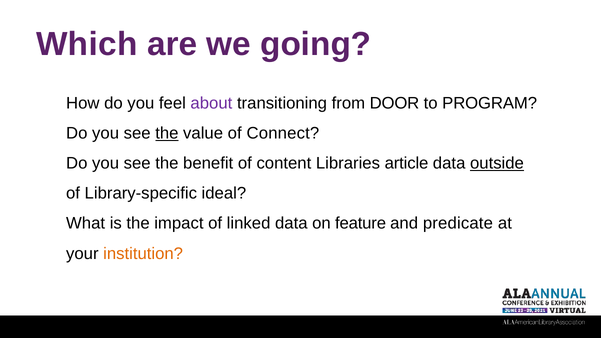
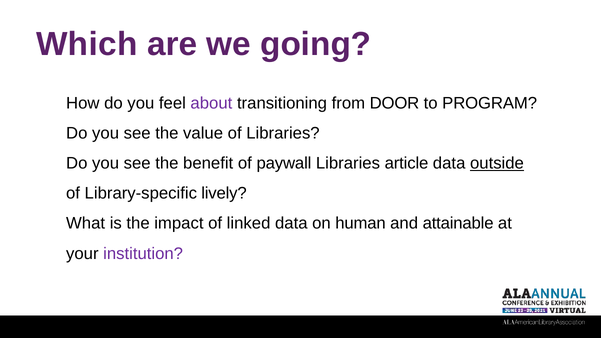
the at (167, 133) underline: present -> none
of Connect: Connect -> Libraries
content: content -> paywall
ideal: ideal -> lively
feature: feature -> human
predicate: predicate -> attainable
institution colour: orange -> purple
